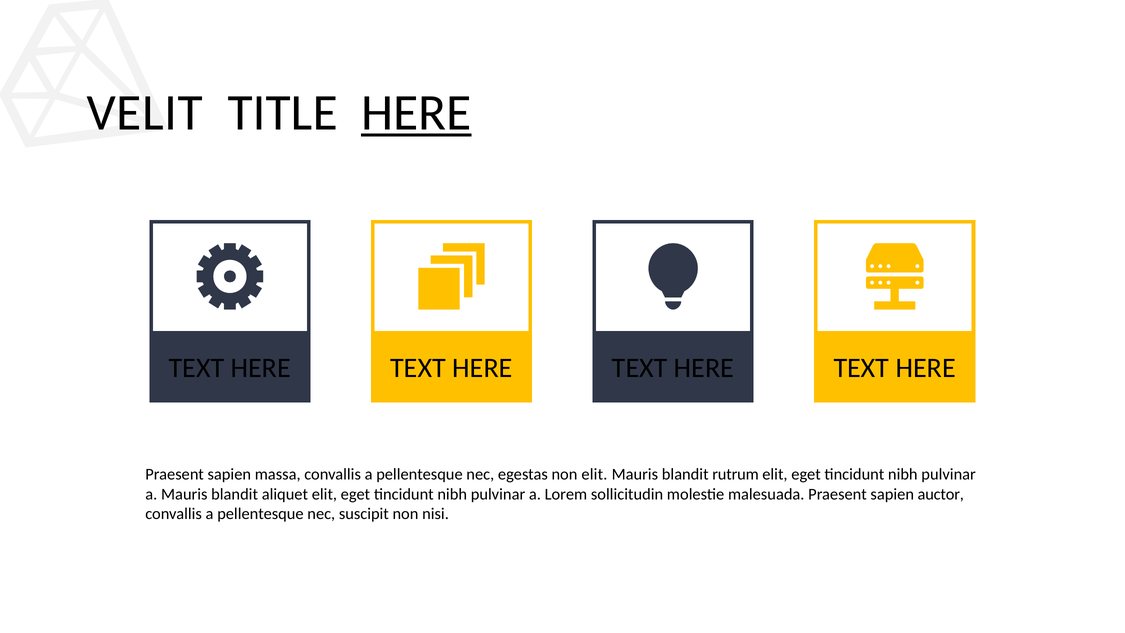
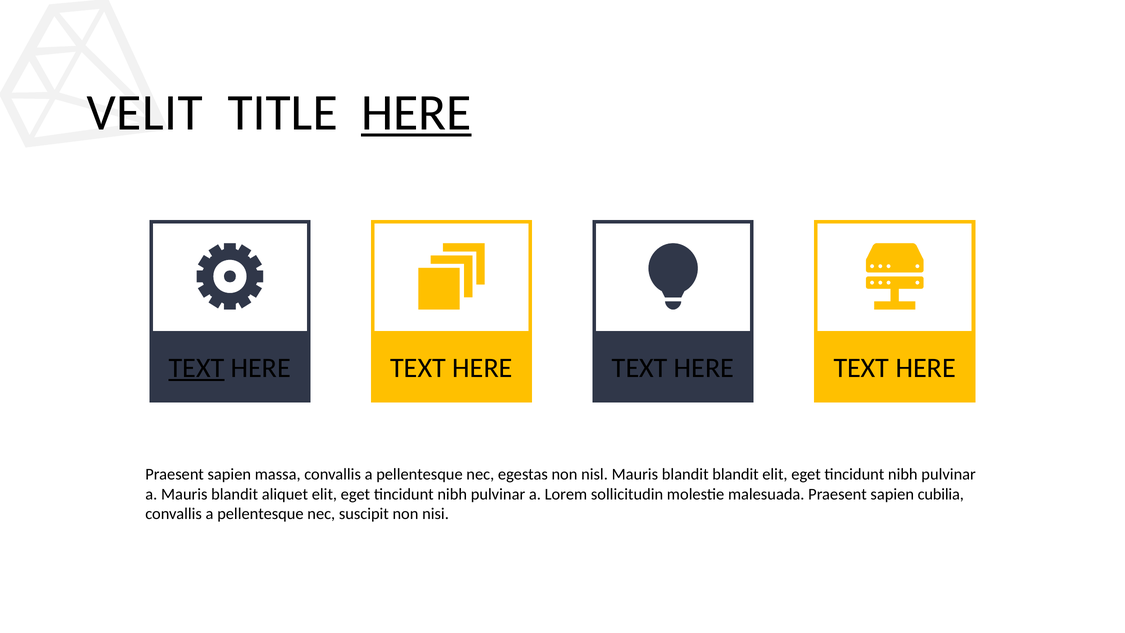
TEXT at (197, 368) underline: none -> present
non elit: elit -> nisl
blandit rutrum: rutrum -> blandit
auctor: auctor -> cubilia
